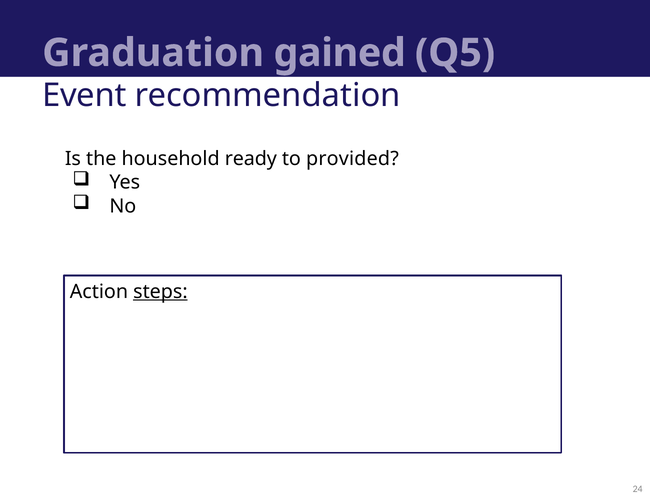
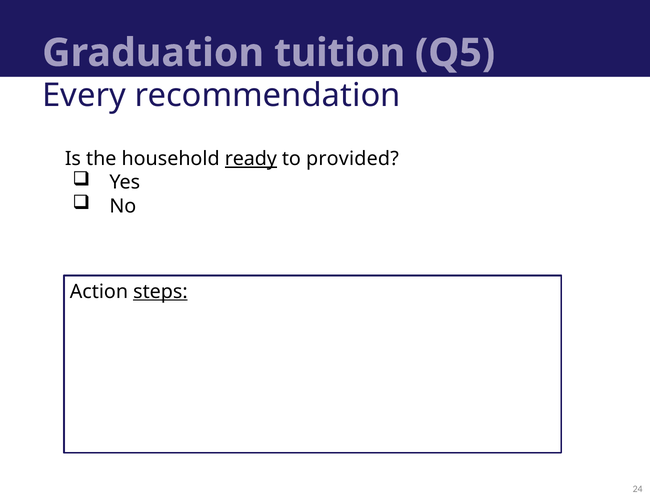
gained: gained -> tuition
Event: Event -> Every
ready underline: none -> present
